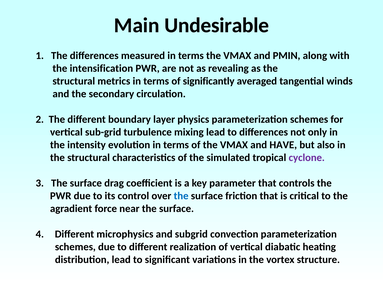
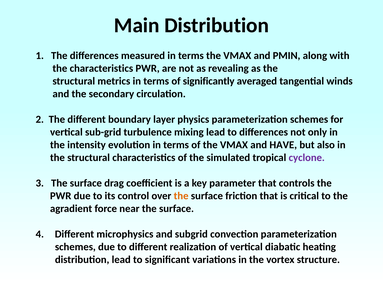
Main Undesirable: Undesirable -> Distribution
the intensification: intensification -> characteristics
the at (181, 196) colour: blue -> orange
